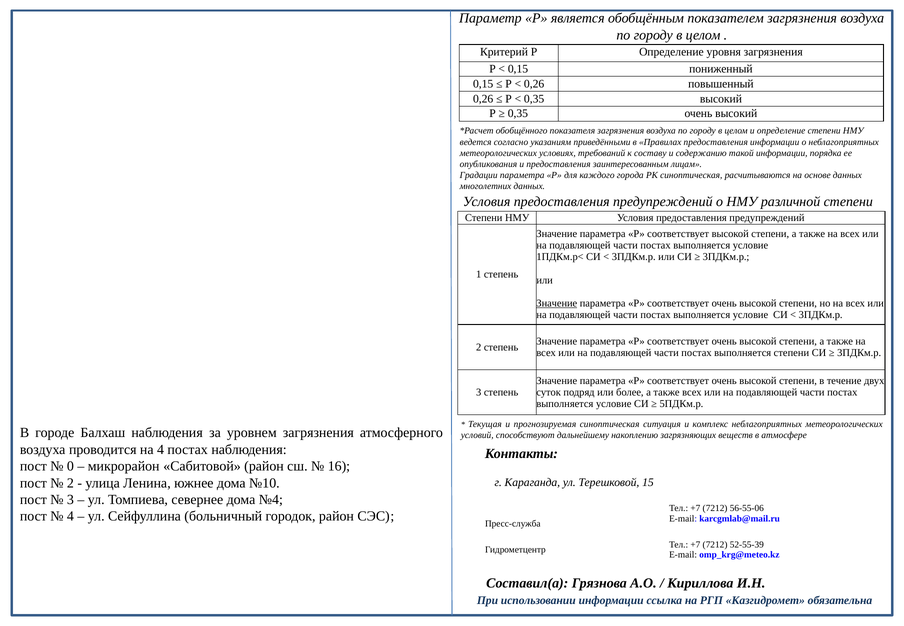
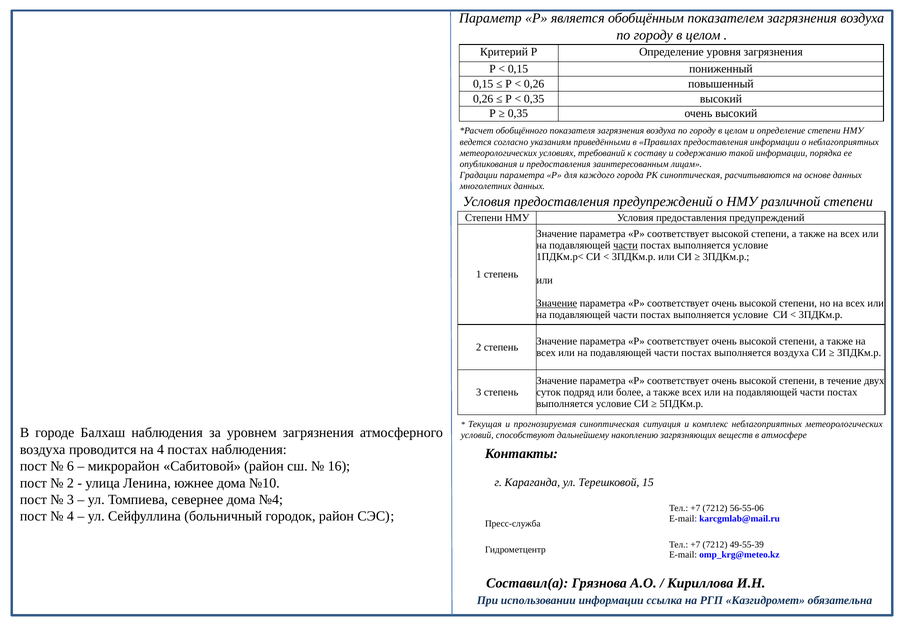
части at (626, 245) underline: none -> present
выполняется степени: степени -> воздуха
0: 0 -> 6
52-55-39: 52-55-39 -> 49-55-39
